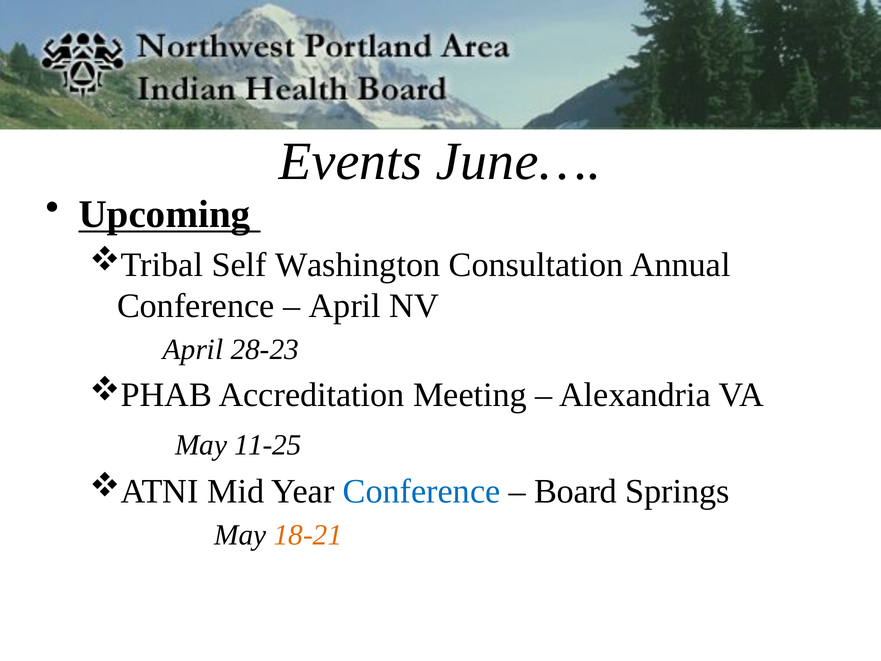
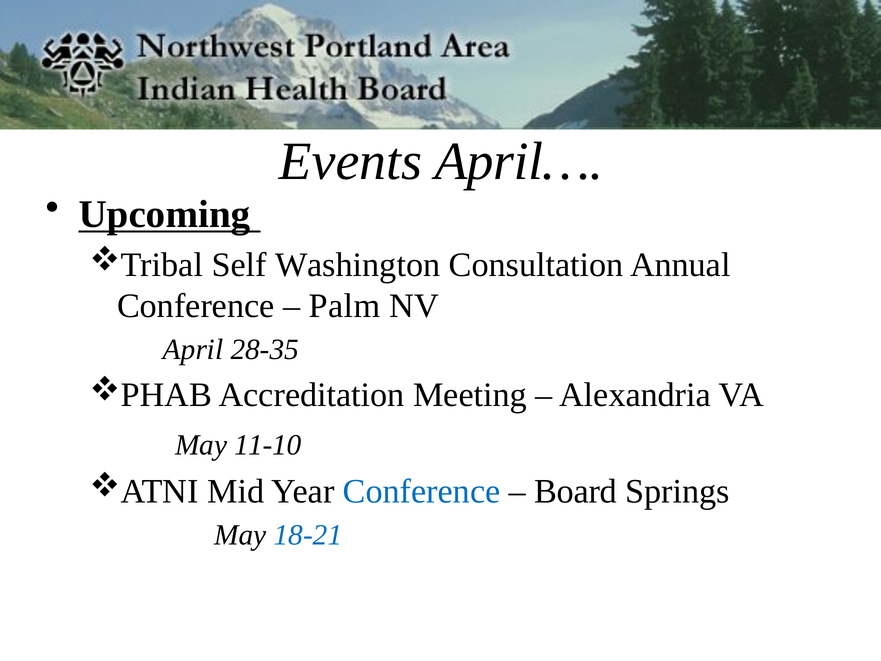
June…: June… -> April…
April at (345, 306): April -> Palm
28-23: 28-23 -> 28-35
11-25: 11-25 -> 11-10
18-21 colour: orange -> blue
